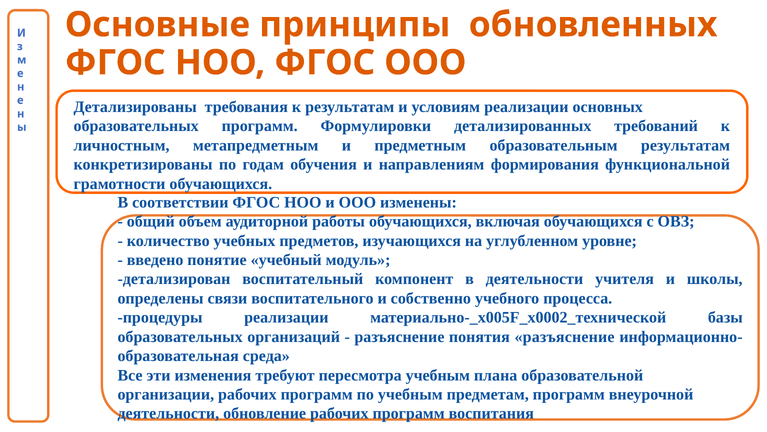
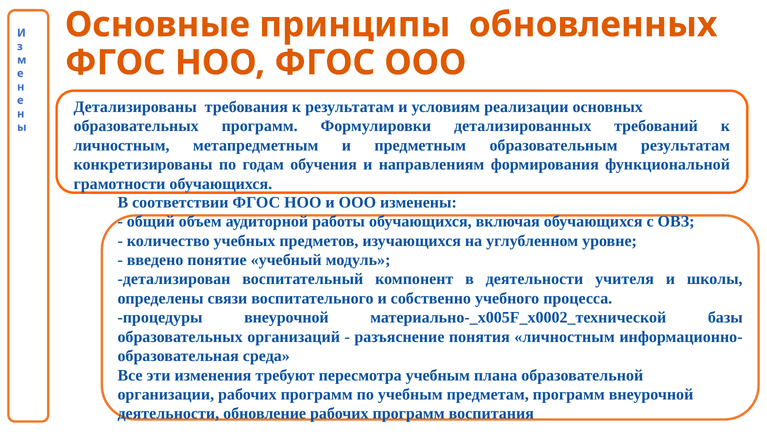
процедуры реализации: реализации -> внеурочной
понятия разъяснение: разъяснение -> личностным
